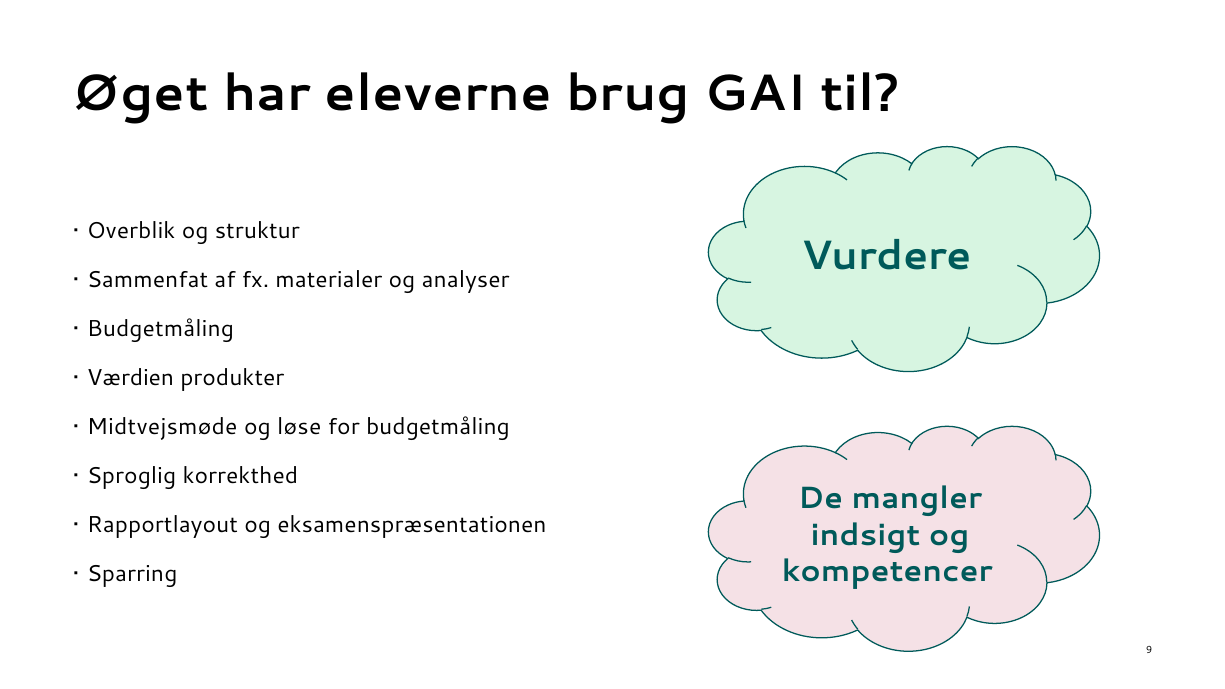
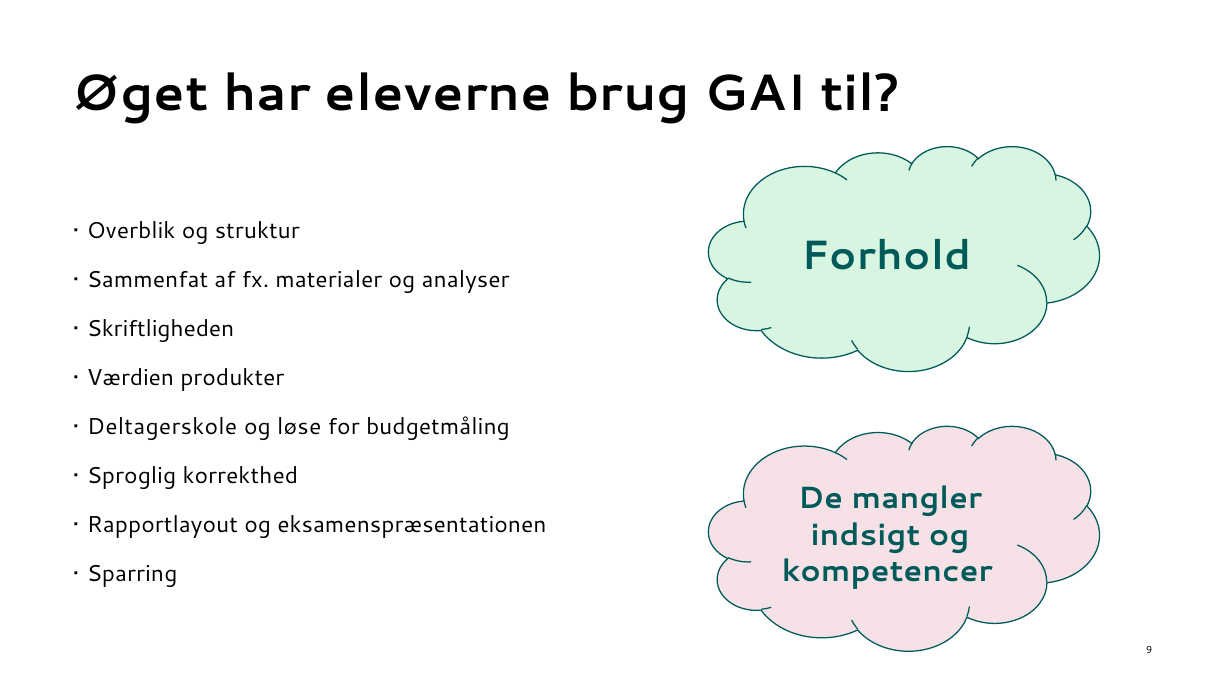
Vurdere: Vurdere -> Forhold
Budgetmåling at (160, 329): Budgetmåling -> Skriftligheden
Midtvejsmøde: Midtvejsmøde -> Deltagerskole
